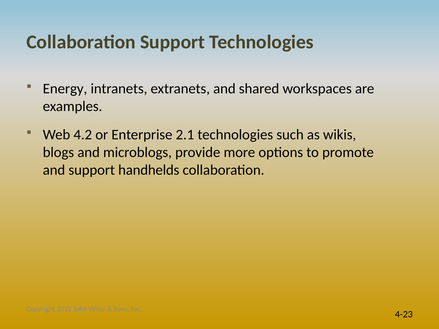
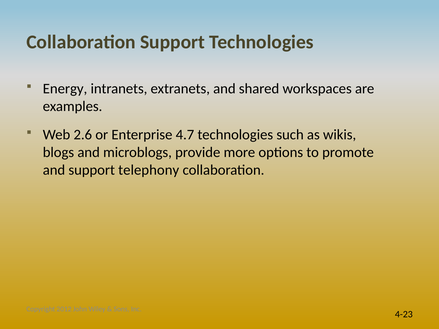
4.2: 4.2 -> 2.6
2.1: 2.1 -> 4.7
handhelds: handhelds -> telephony
